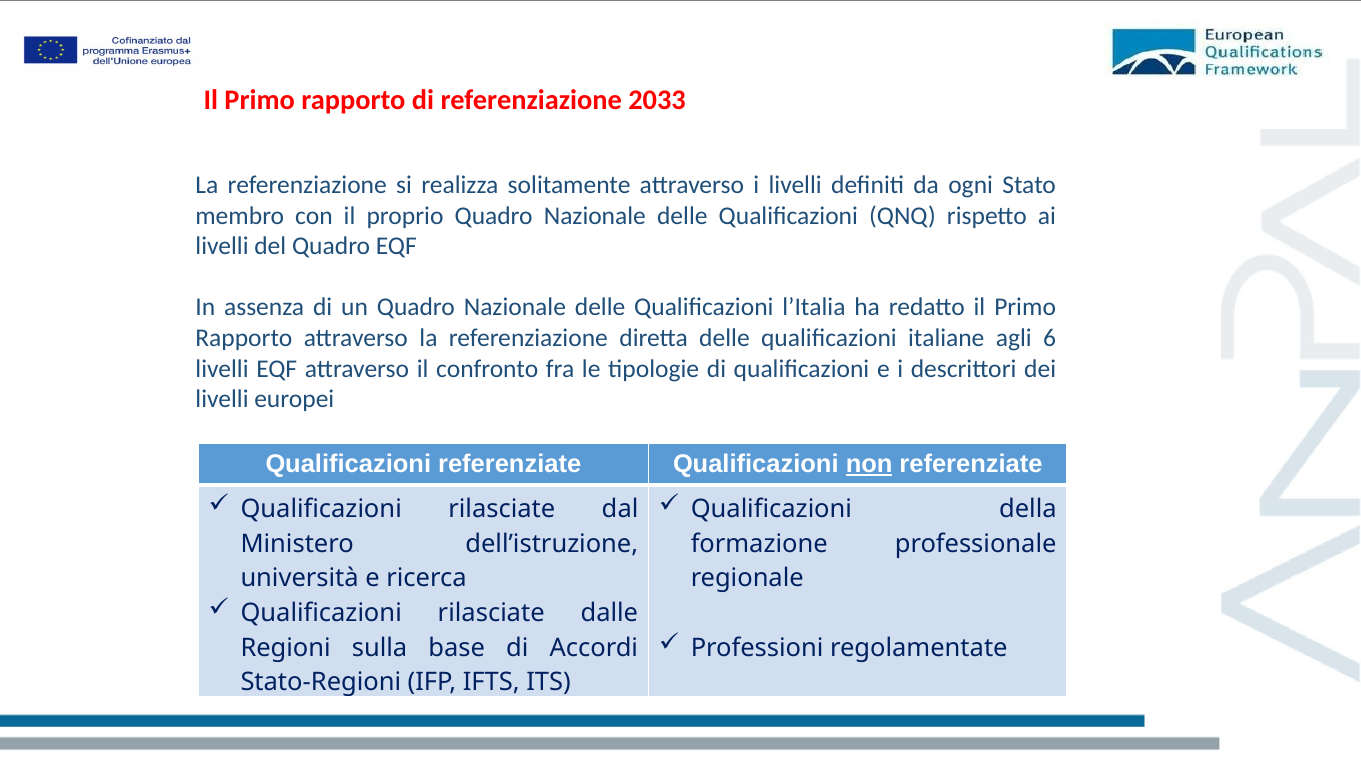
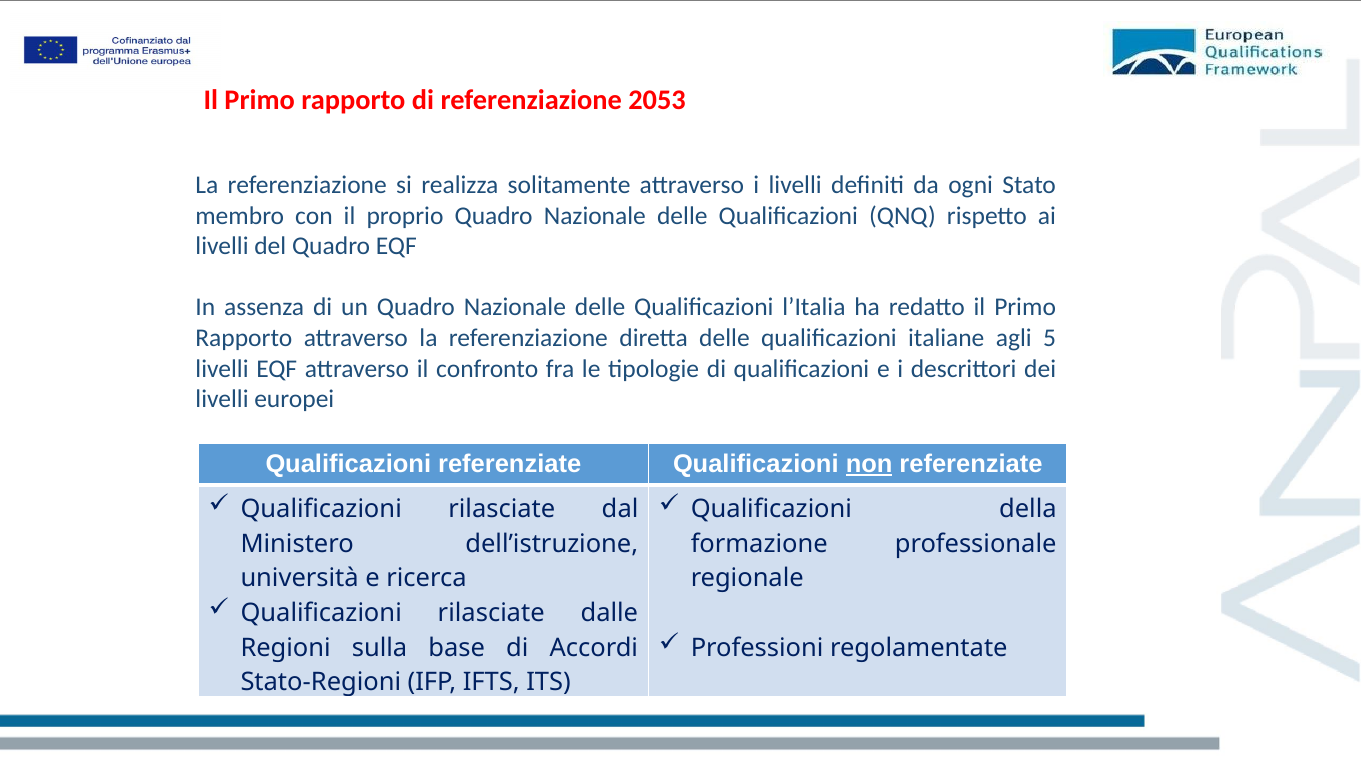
2033: 2033 -> 2053
6: 6 -> 5
